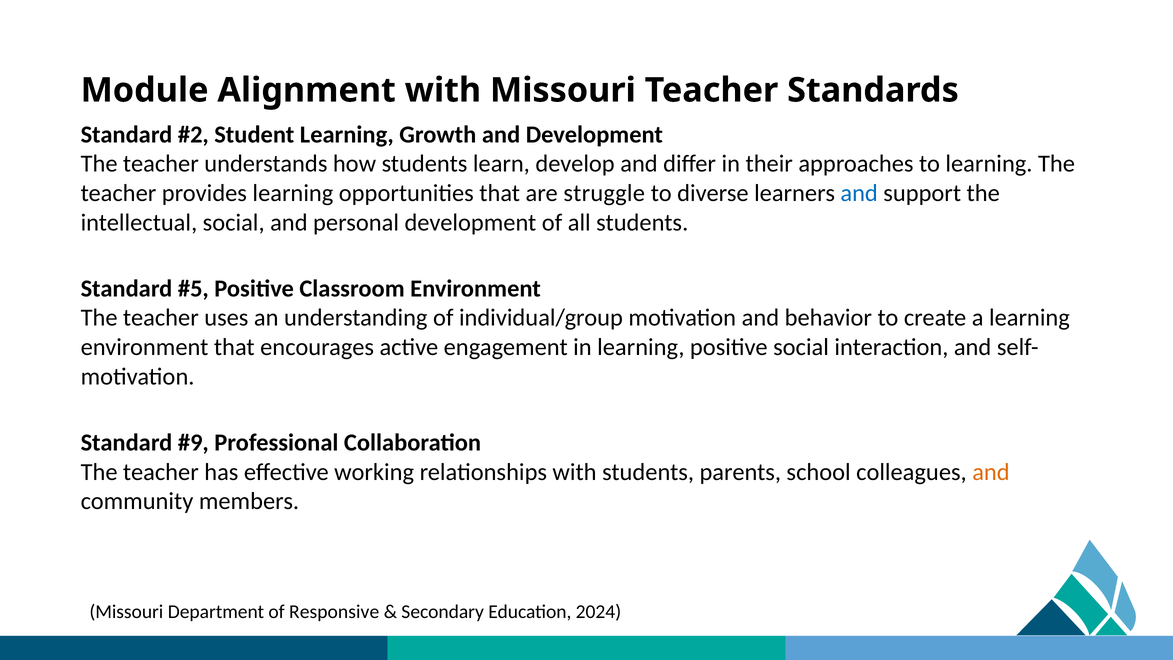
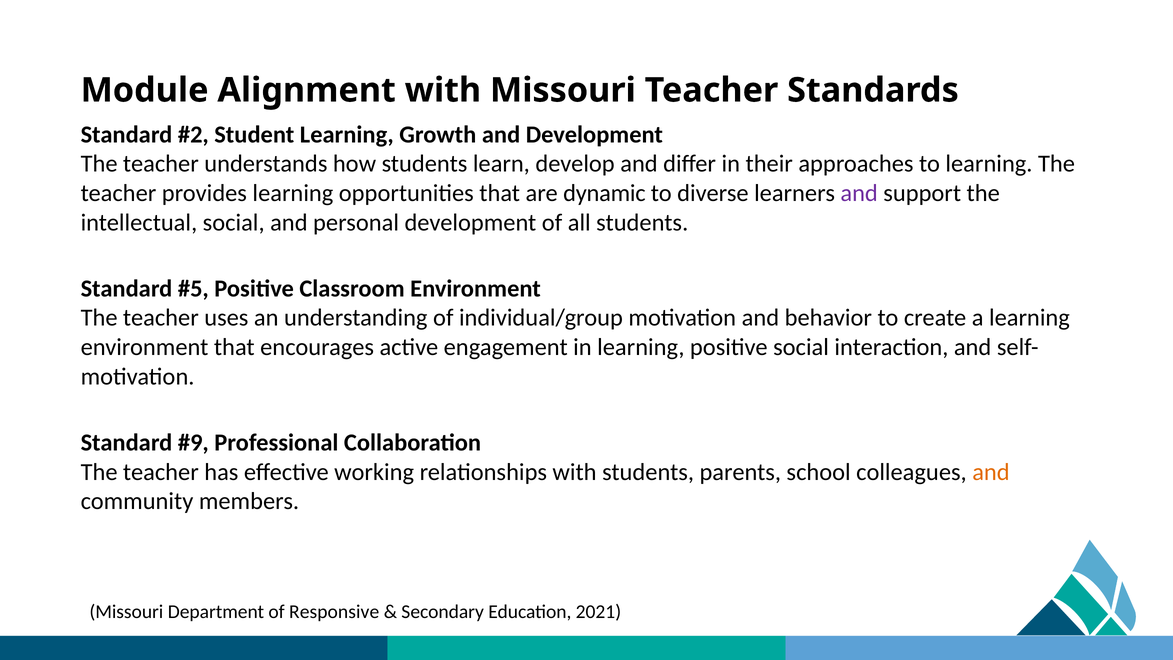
struggle: struggle -> dynamic
and at (859, 193) colour: blue -> purple
2024: 2024 -> 2021
